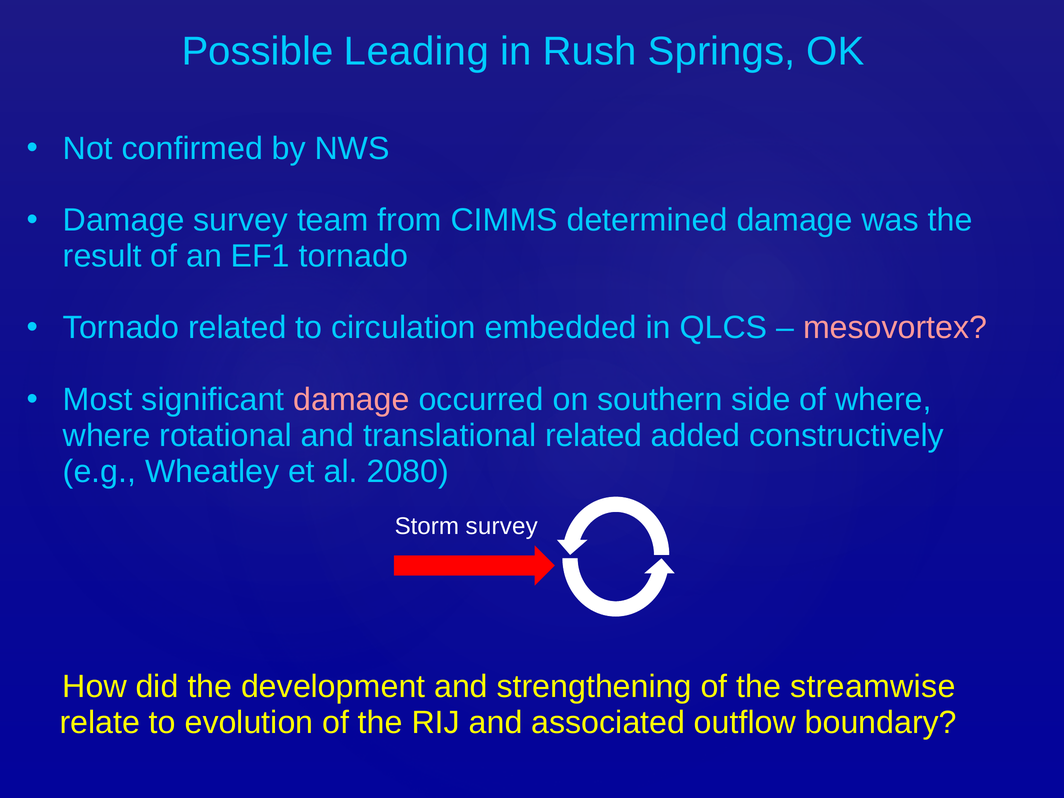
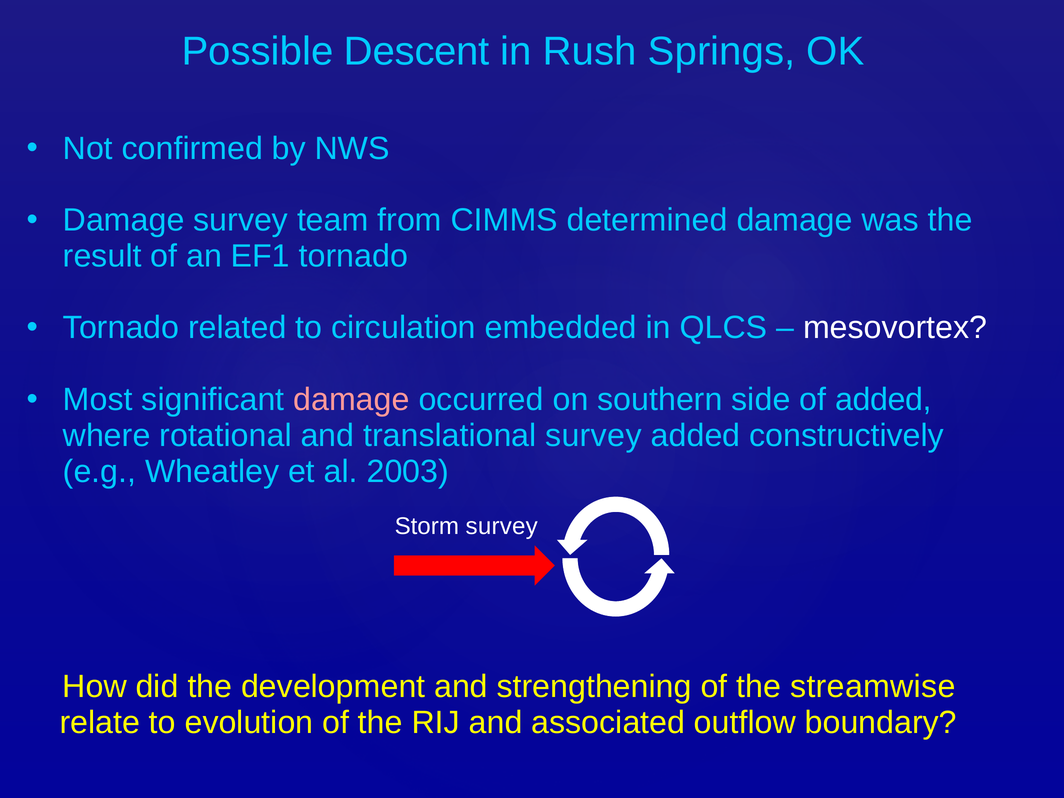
Leading: Leading -> Descent
mesovortex colour: pink -> white
of where: where -> added
translational related: related -> survey
2080: 2080 -> 2003
